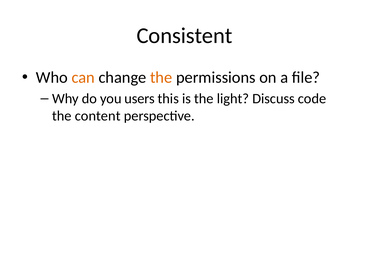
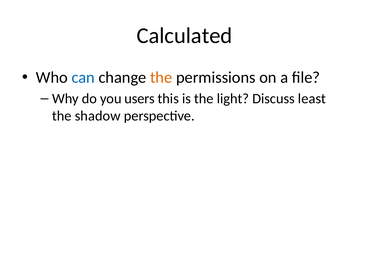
Consistent: Consistent -> Calculated
can colour: orange -> blue
code: code -> least
content: content -> shadow
